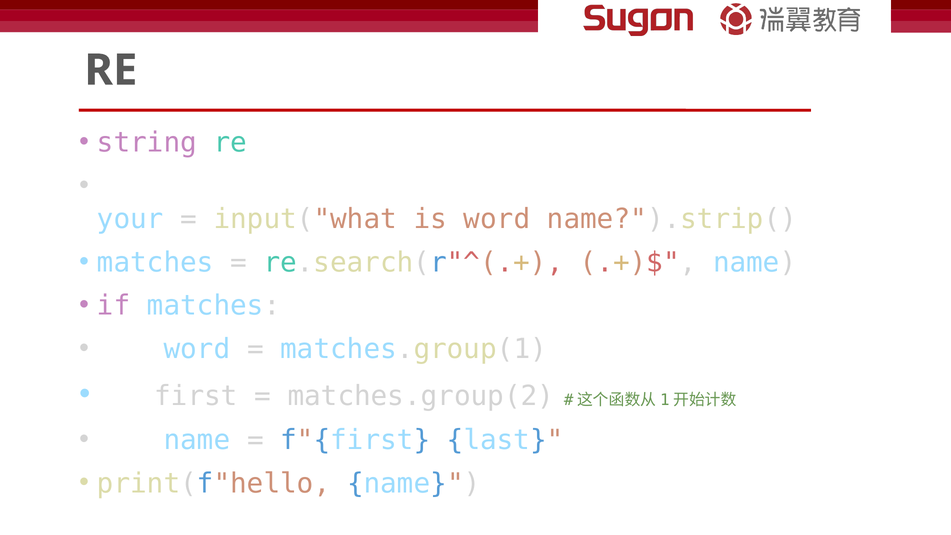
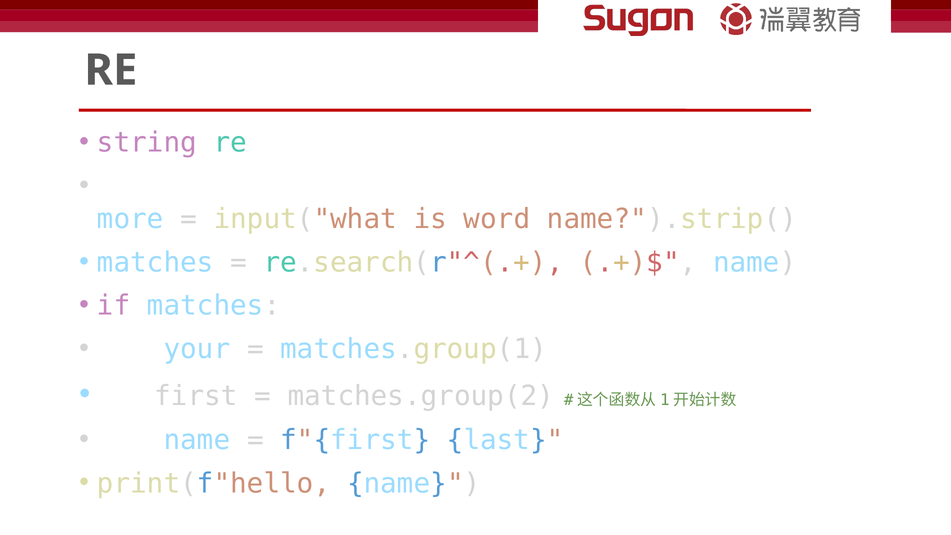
your: your -> more
word at (197, 349): word -> your
